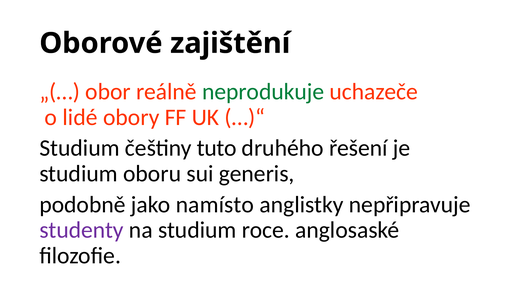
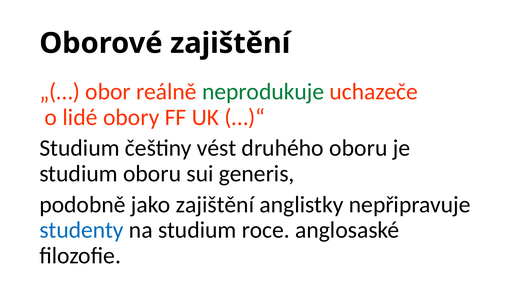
tuto: tuto -> vést
druhého řešení: řešení -> oboru
jako namísto: namísto -> zajištění
studenty colour: purple -> blue
